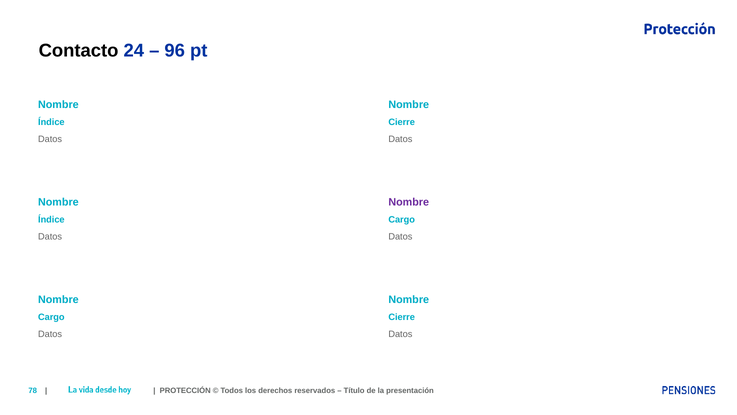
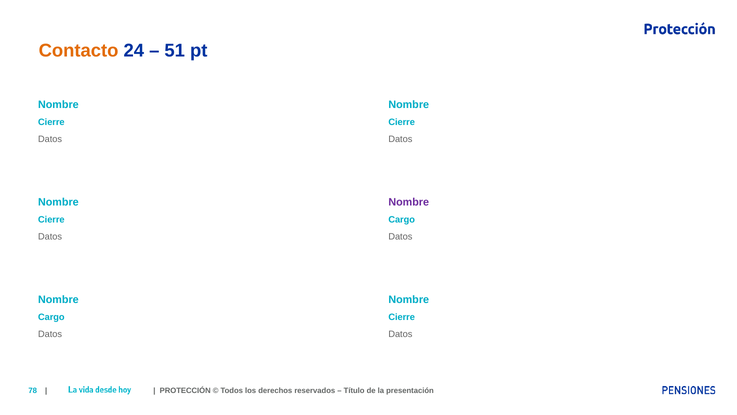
Contacto colour: black -> orange
96: 96 -> 51
Índice at (51, 122): Índice -> Cierre
Índice at (51, 220): Índice -> Cierre
